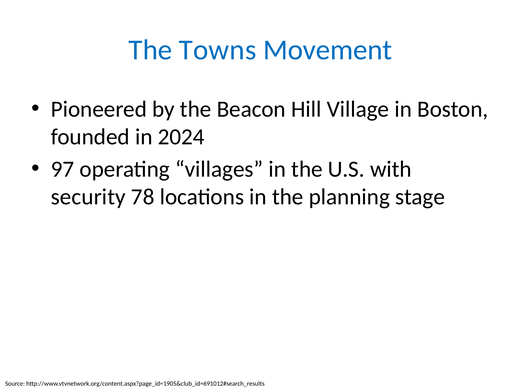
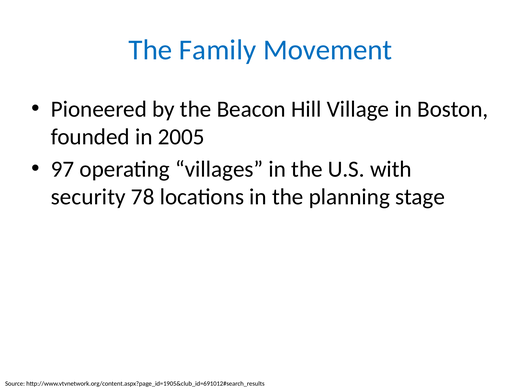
Towns: Towns -> Family
2024: 2024 -> 2005
